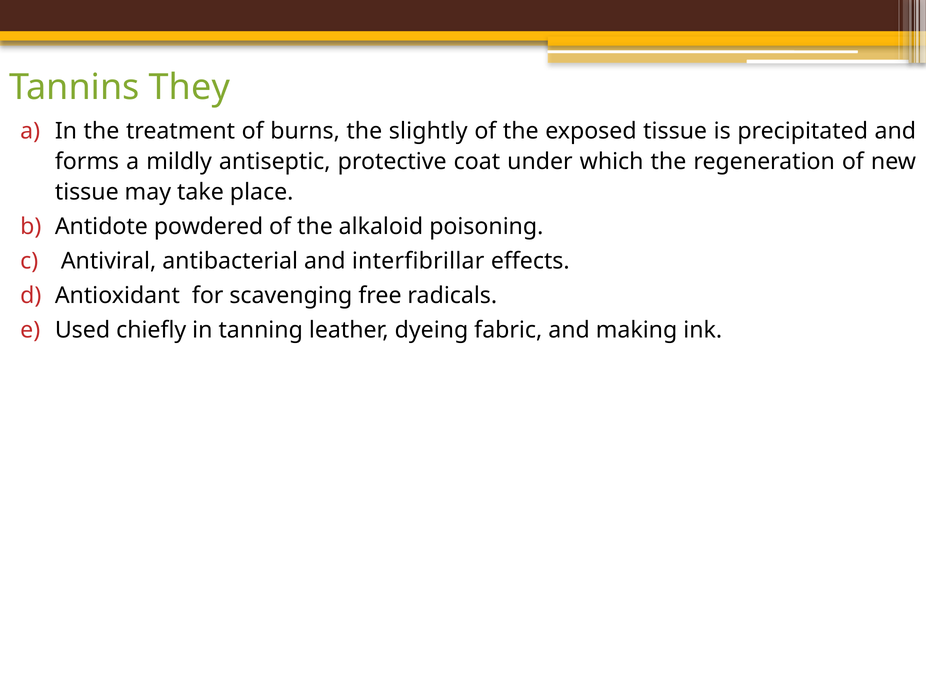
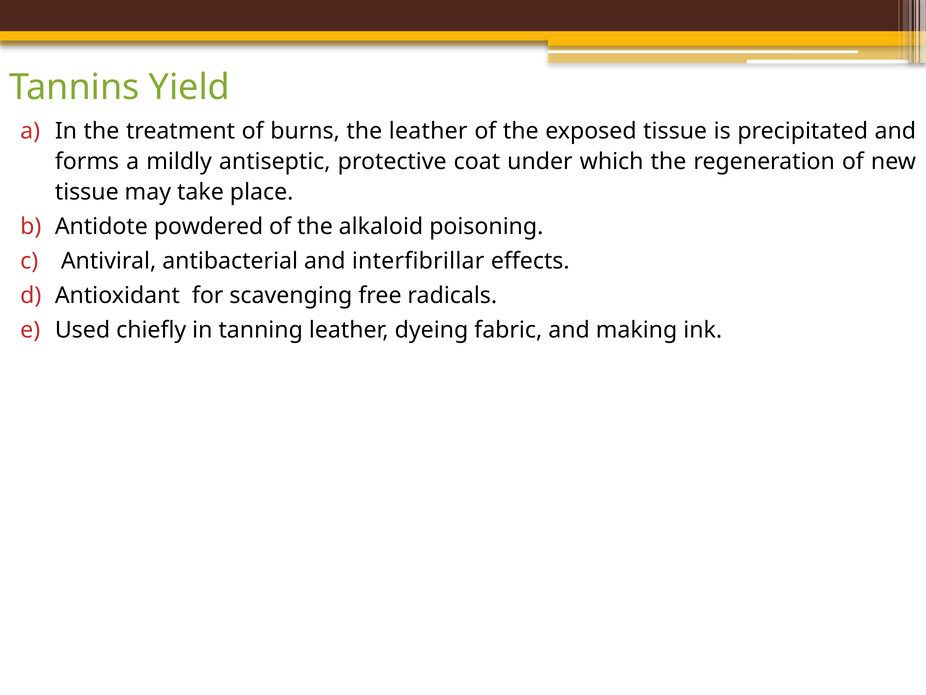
They: They -> Yield
the slightly: slightly -> leather
